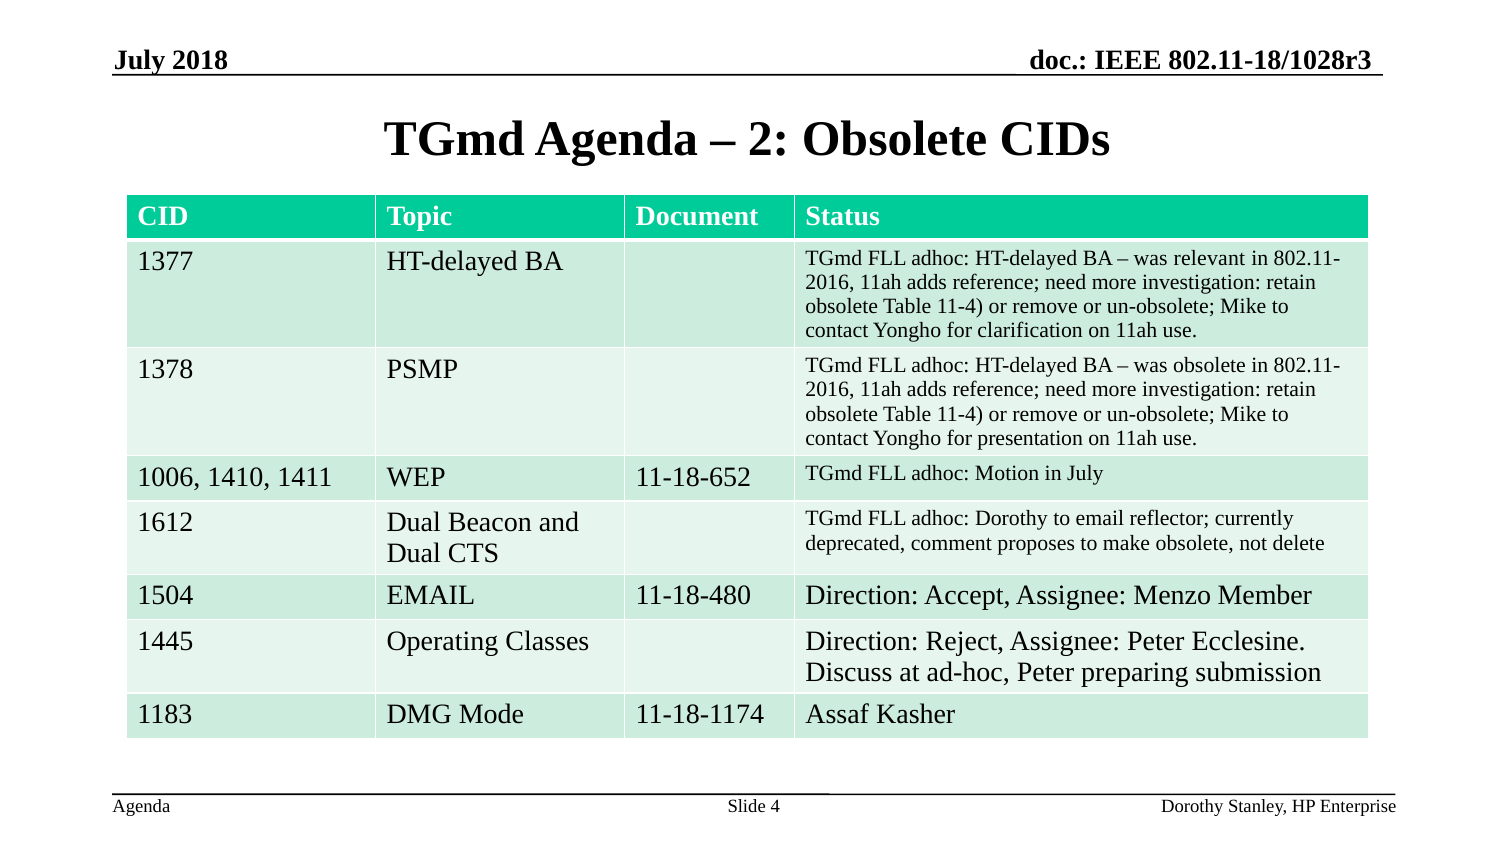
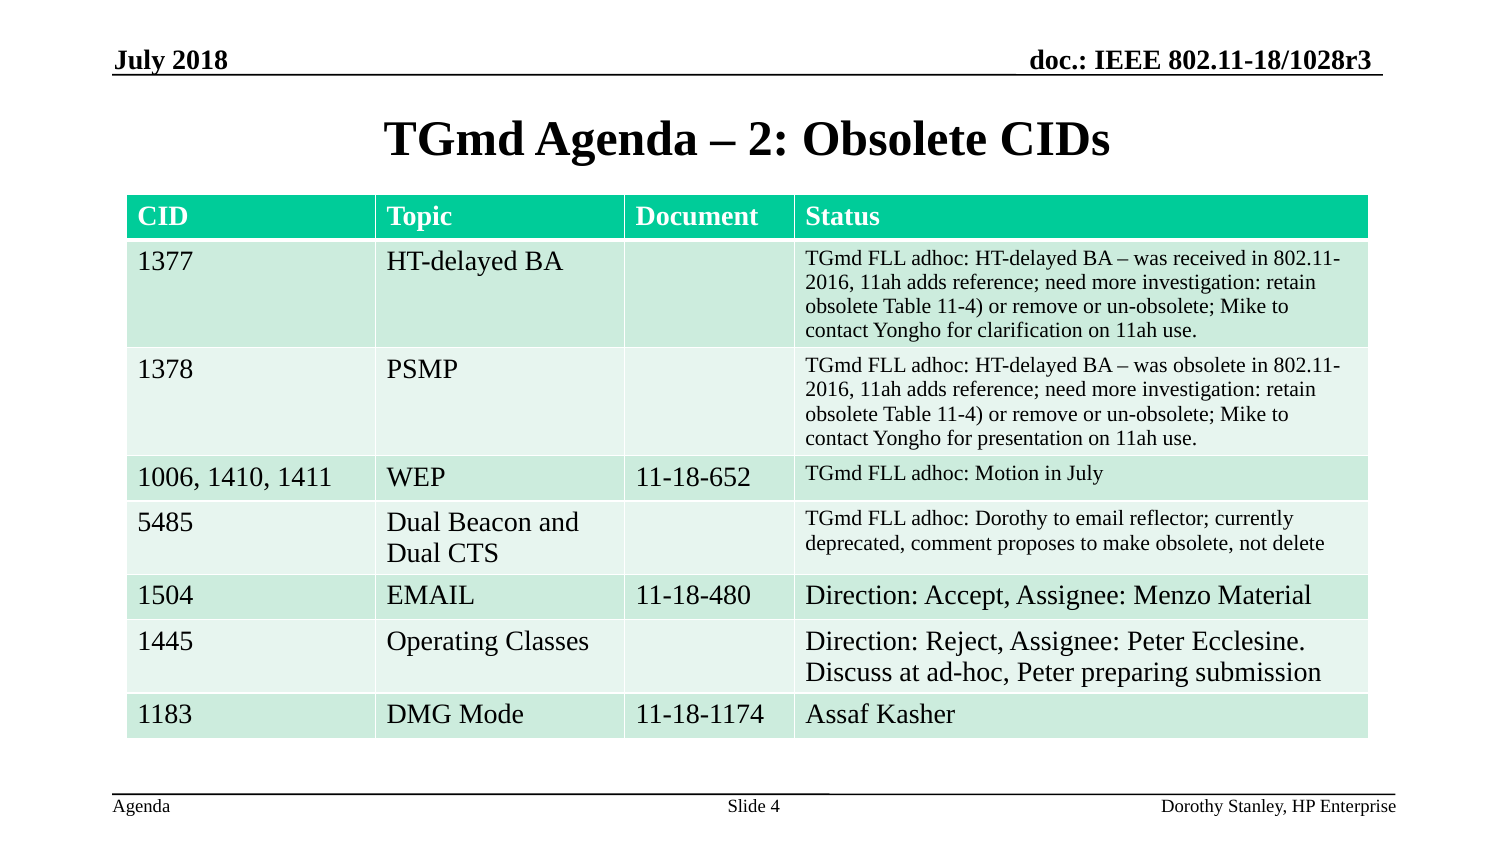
relevant: relevant -> received
1612: 1612 -> 5485
Member: Member -> Material
